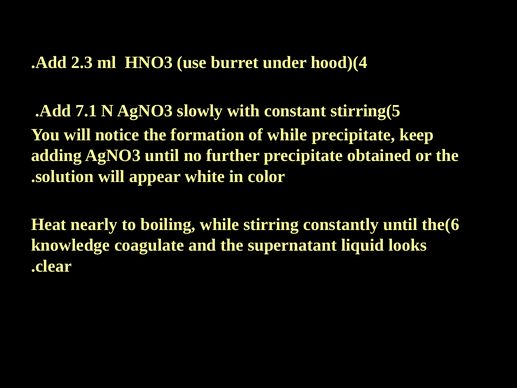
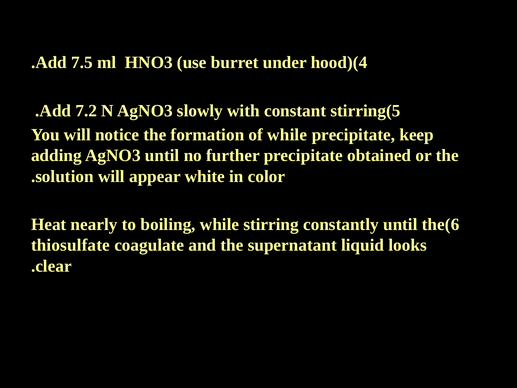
2.3: 2.3 -> 7.5
7.1: 7.1 -> 7.2
knowledge: knowledge -> thiosulfate
